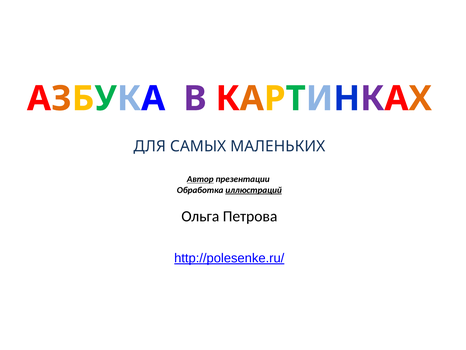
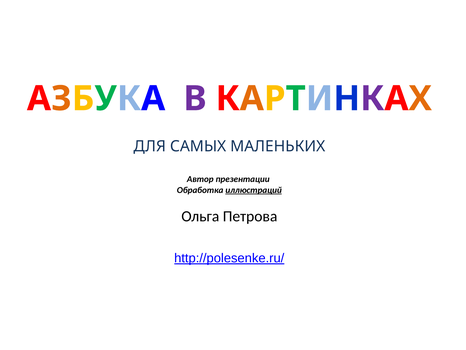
Автор underline: present -> none
